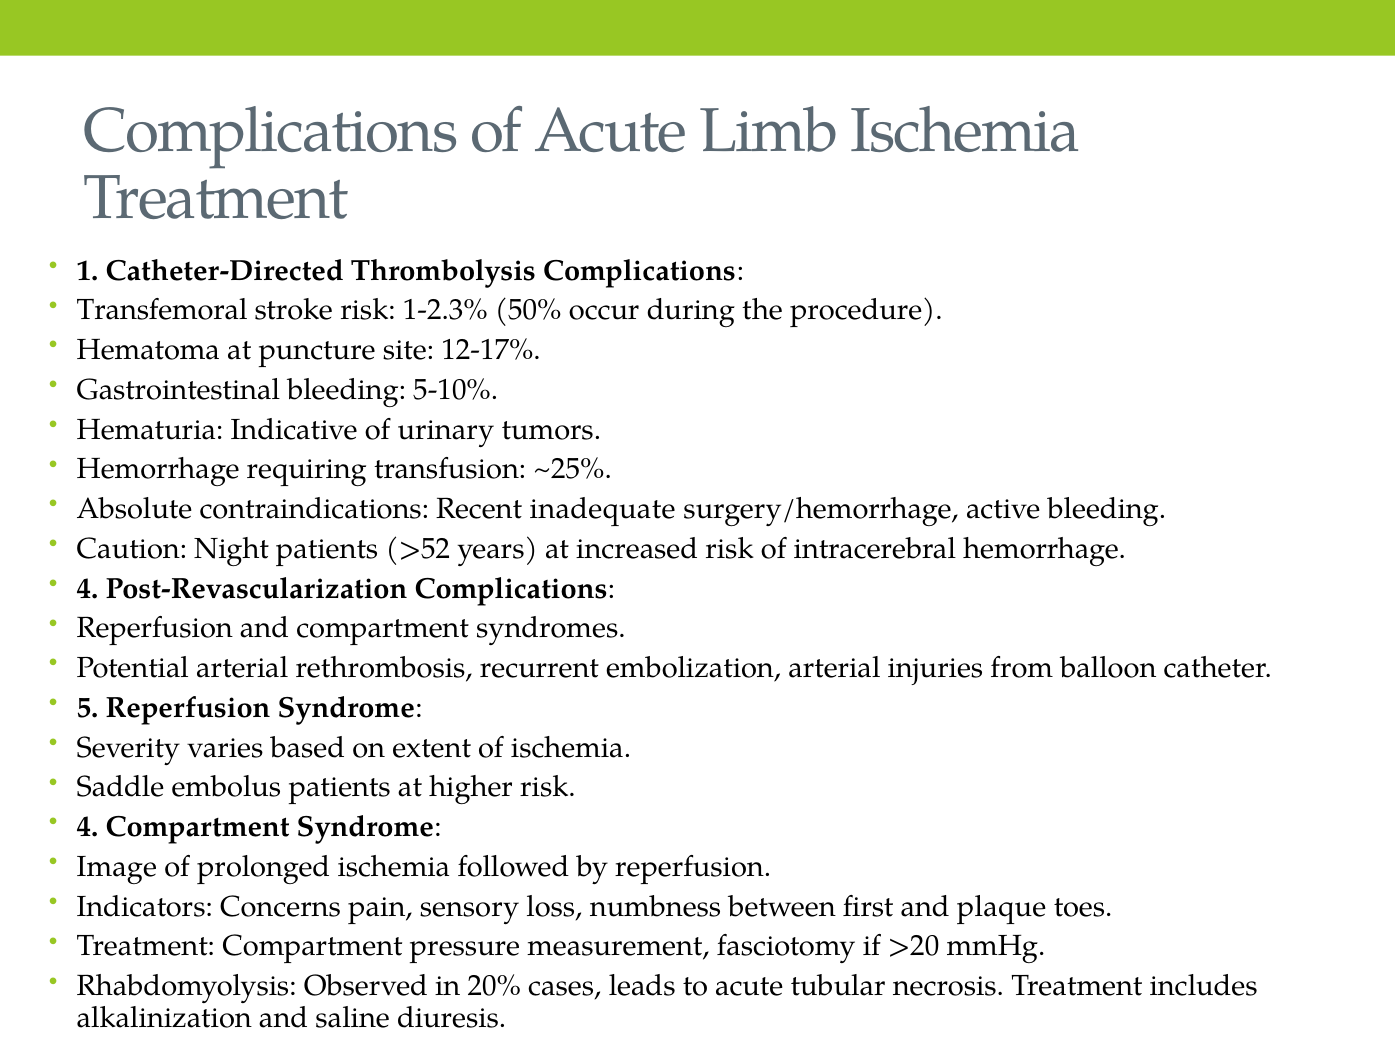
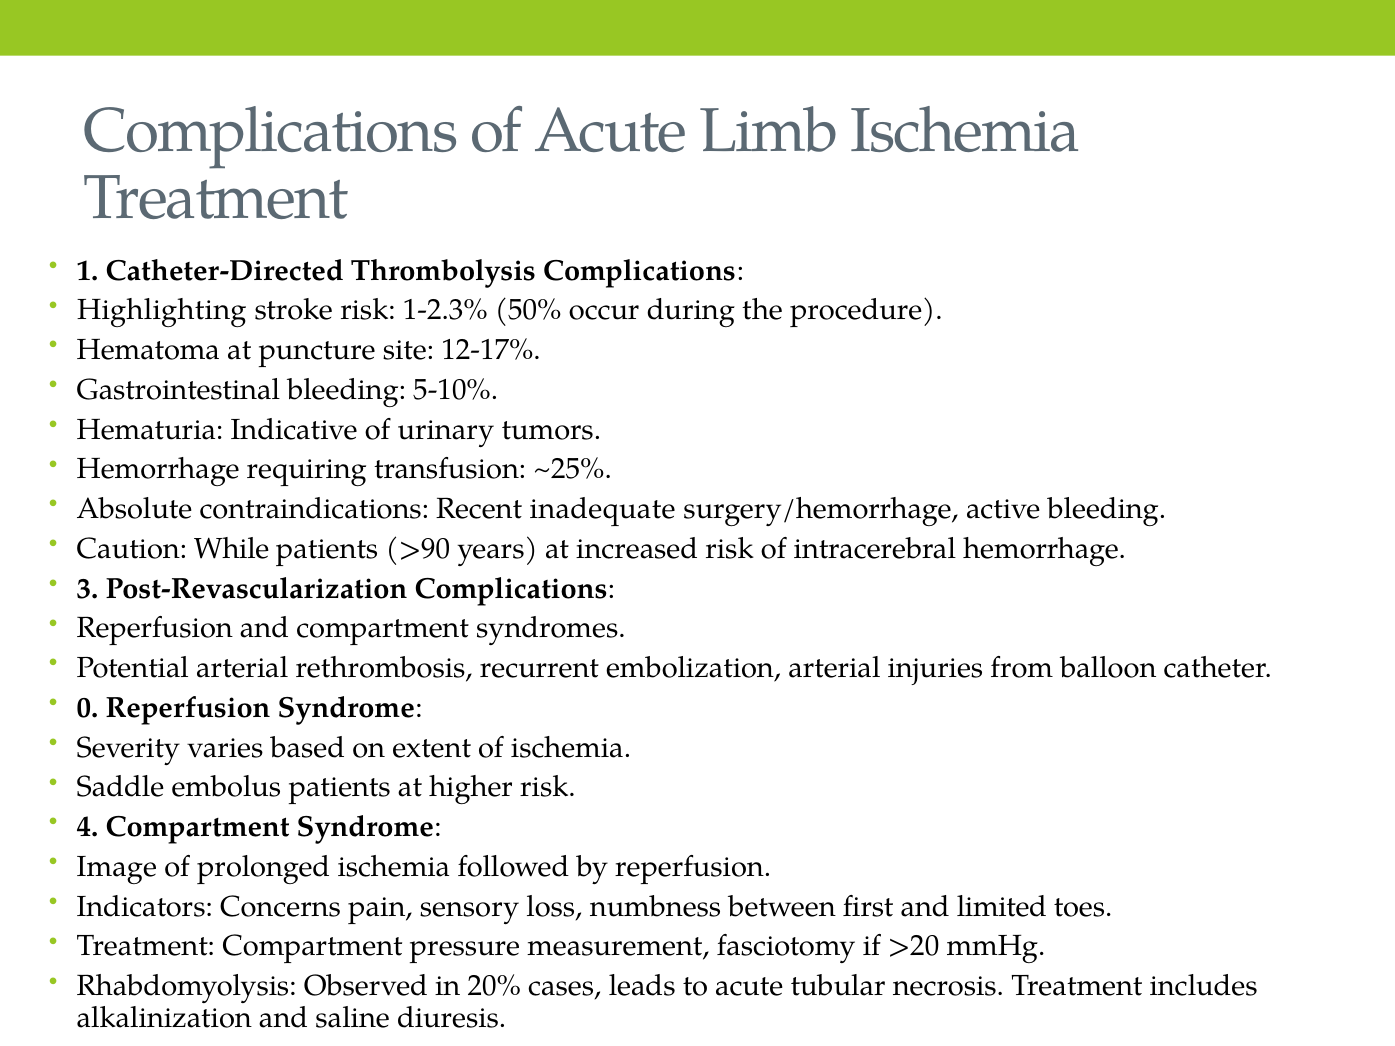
Transfemoral: Transfemoral -> Highlighting
Night: Night -> While
>52: >52 -> >90
4 at (88, 589): 4 -> 3
5: 5 -> 0
plaque: plaque -> limited
